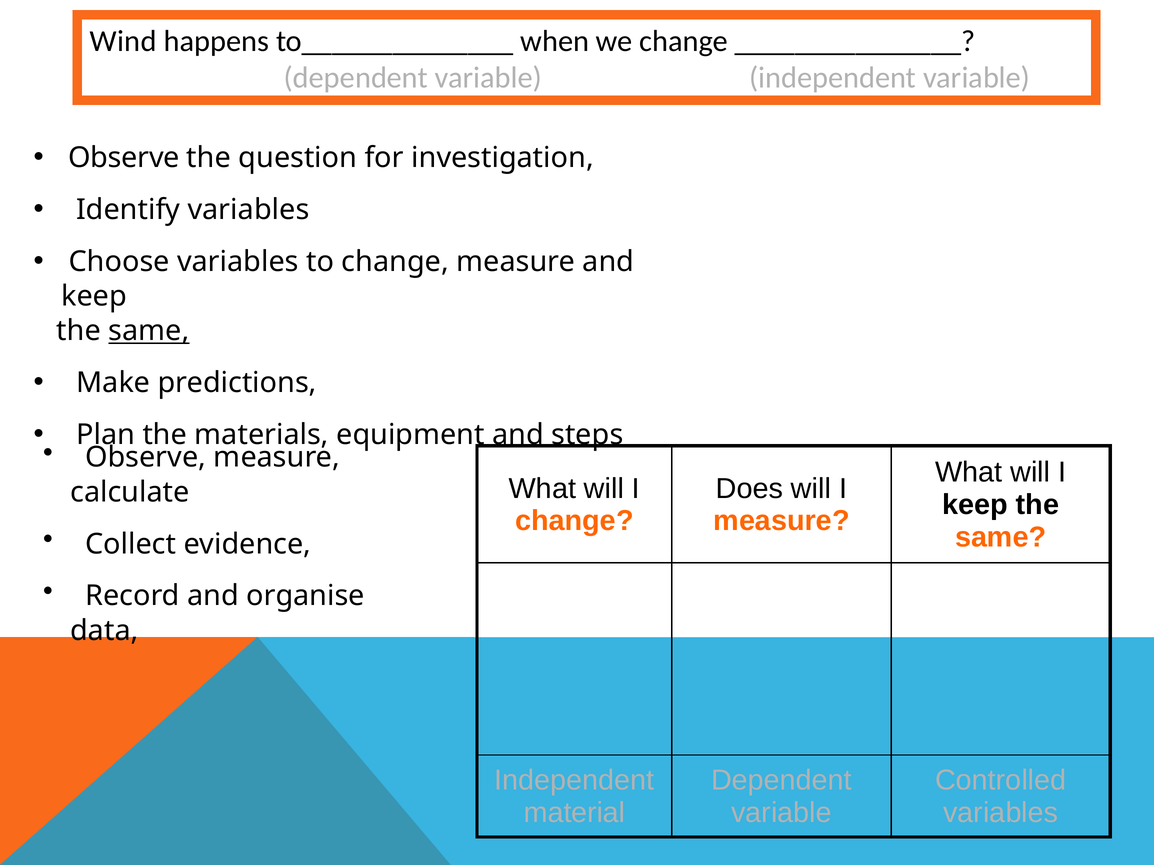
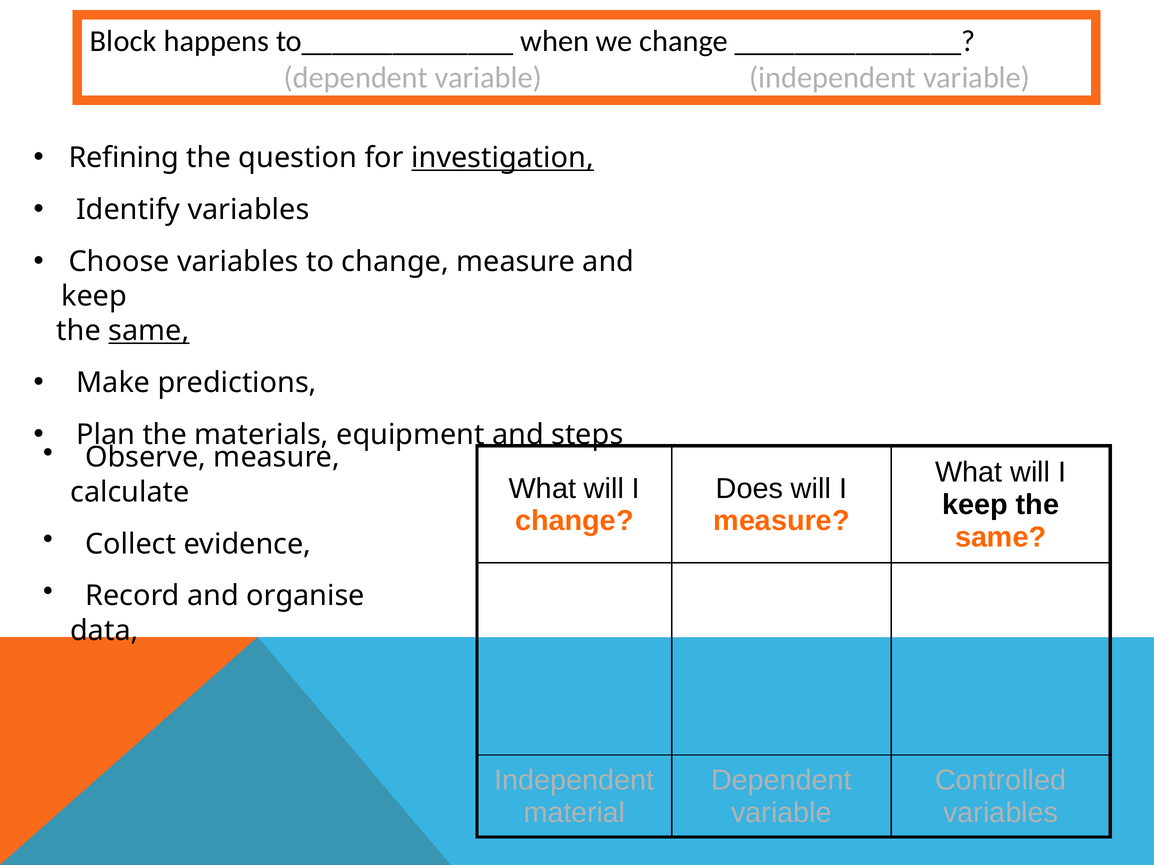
Wind: Wind -> Block
Observe at (124, 158): Observe -> Refining
investigation underline: none -> present
